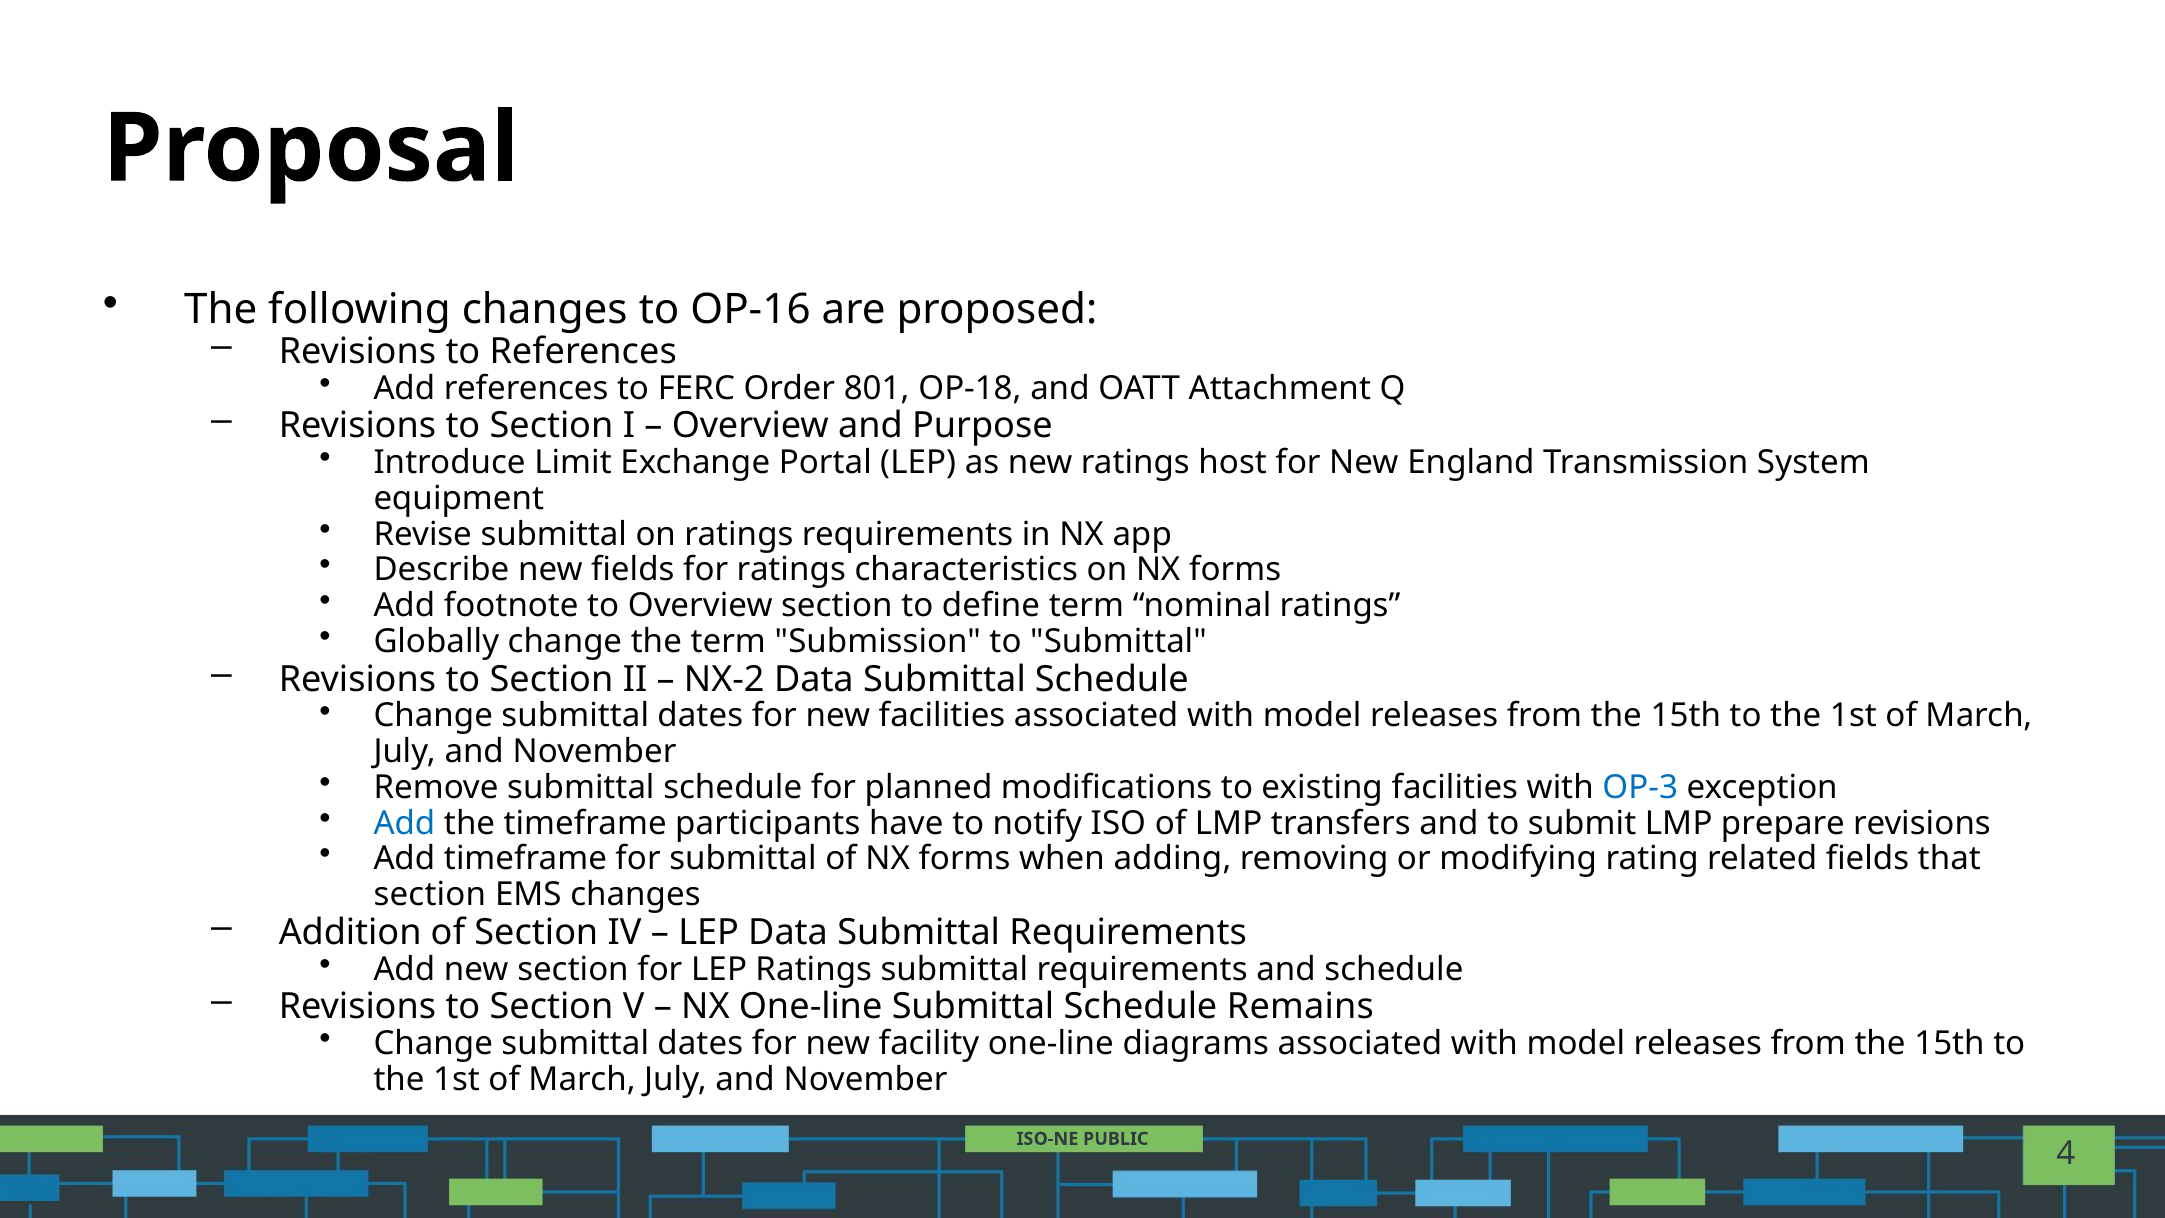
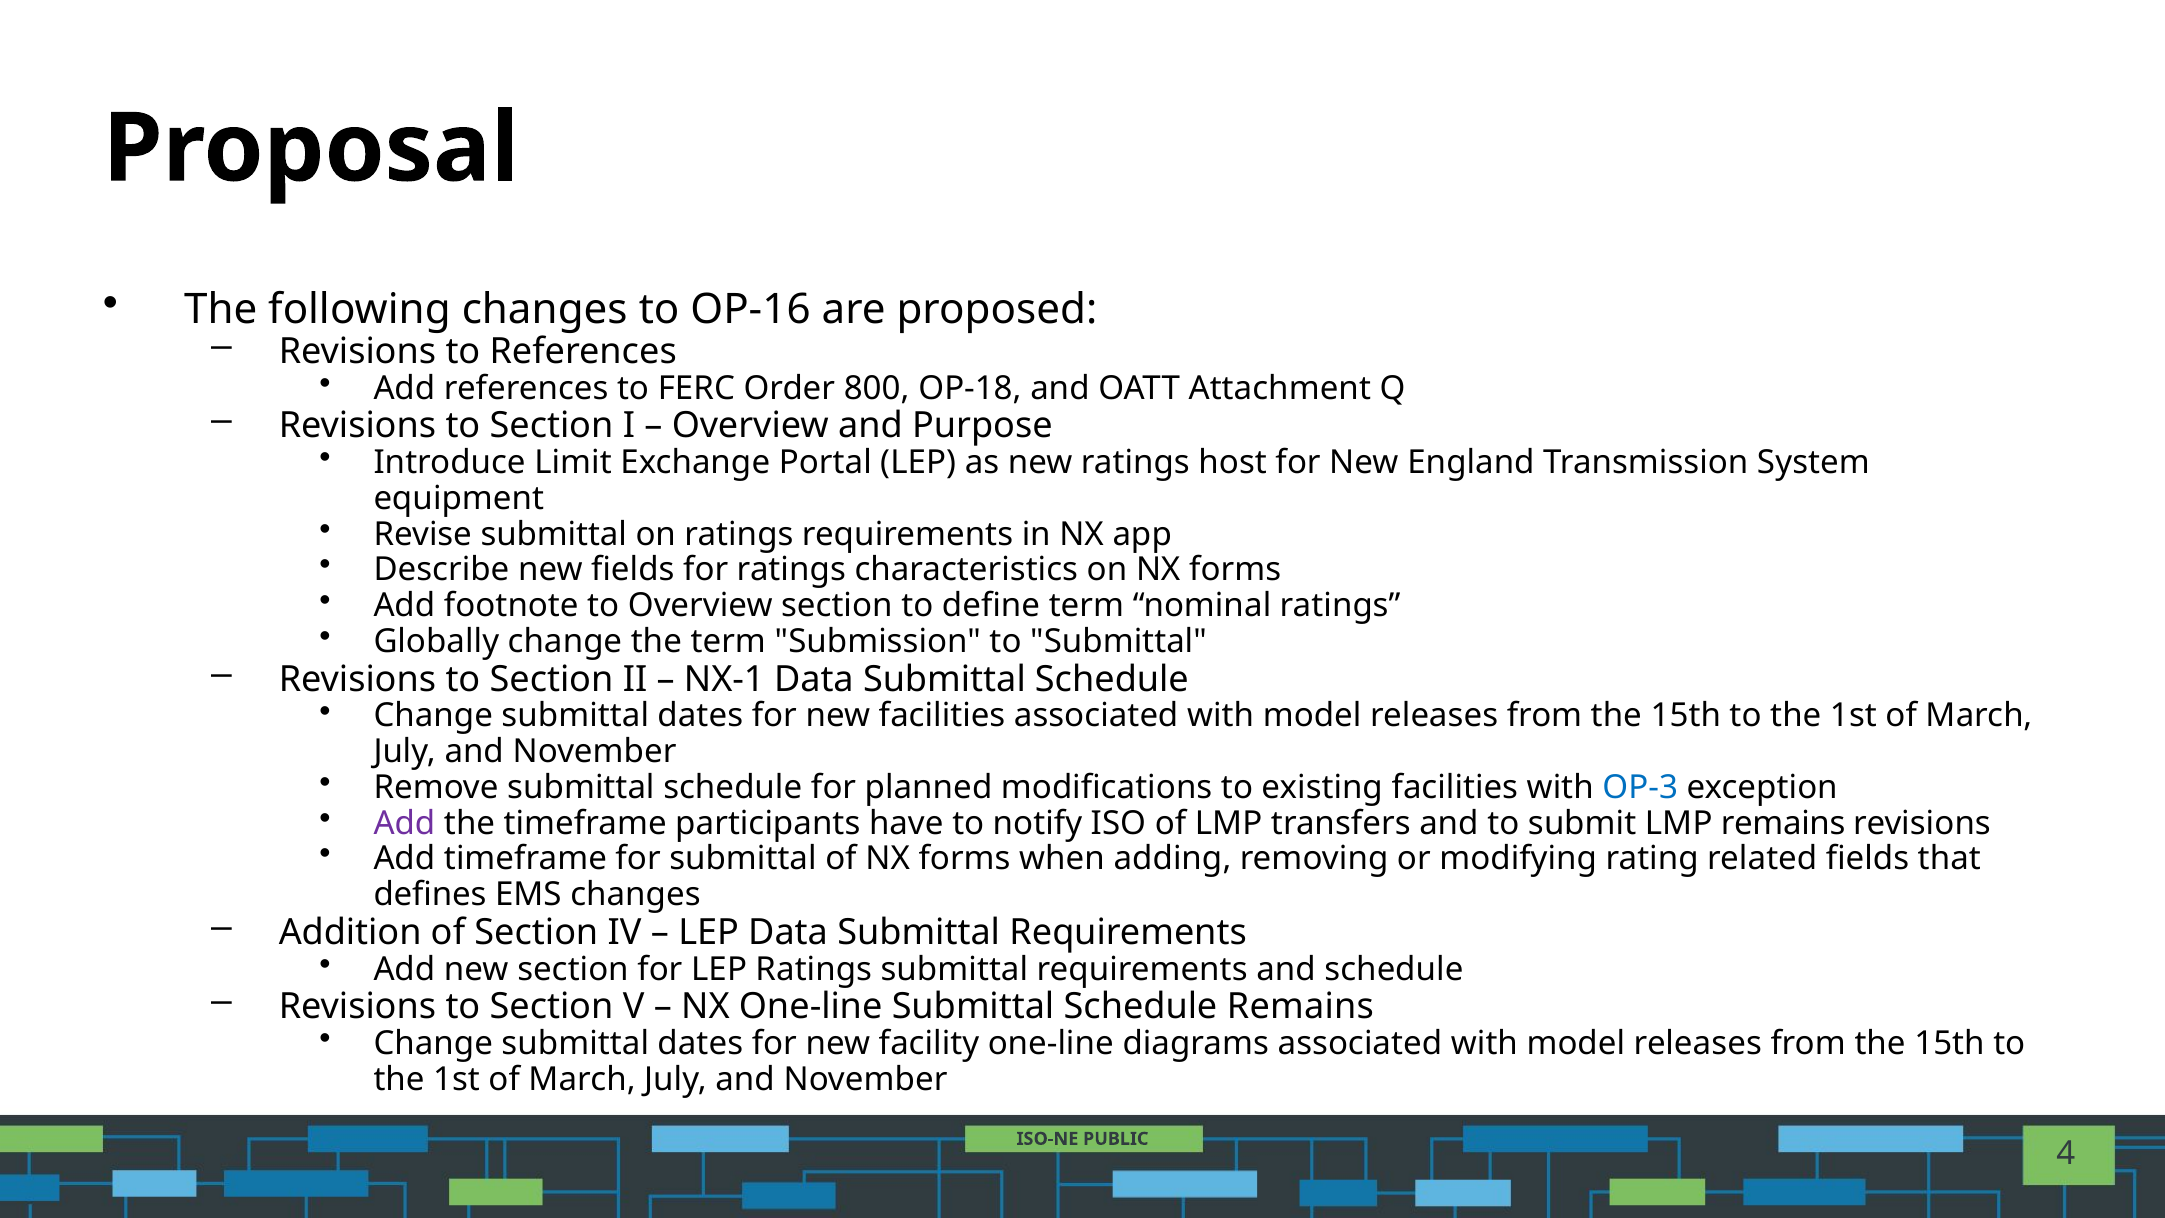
801: 801 -> 800
NX-2: NX-2 -> NX-1
Add at (404, 823) colour: blue -> purple
LMP prepare: prepare -> remains
section at (430, 895): section -> defines
